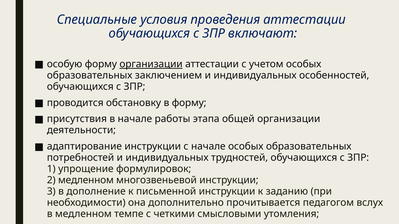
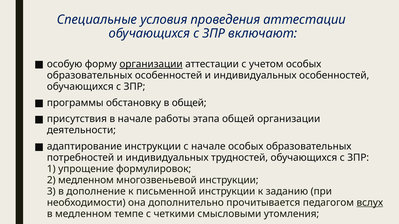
образовательных заключением: заключением -> особенностей
проводится: проводится -> программы
в форму: форму -> общей
вслух underline: none -> present
